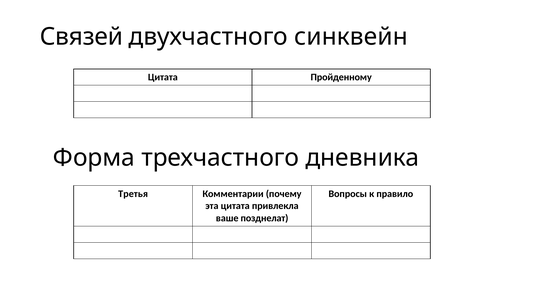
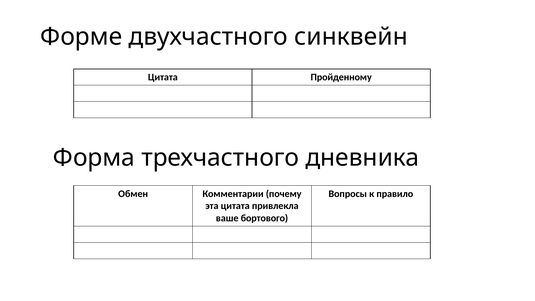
Связей: Связей -> Форме
Третья: Третья -> Обмен
позднелат: позднелат -> бортового
